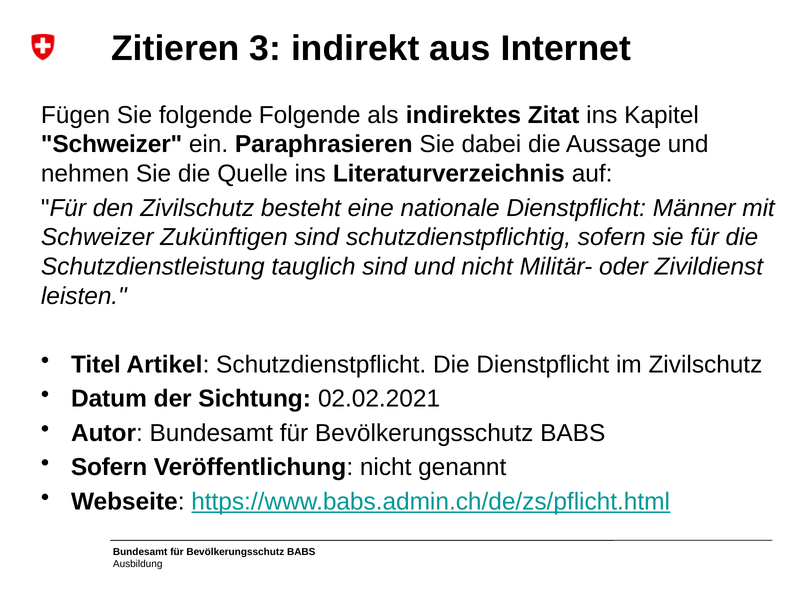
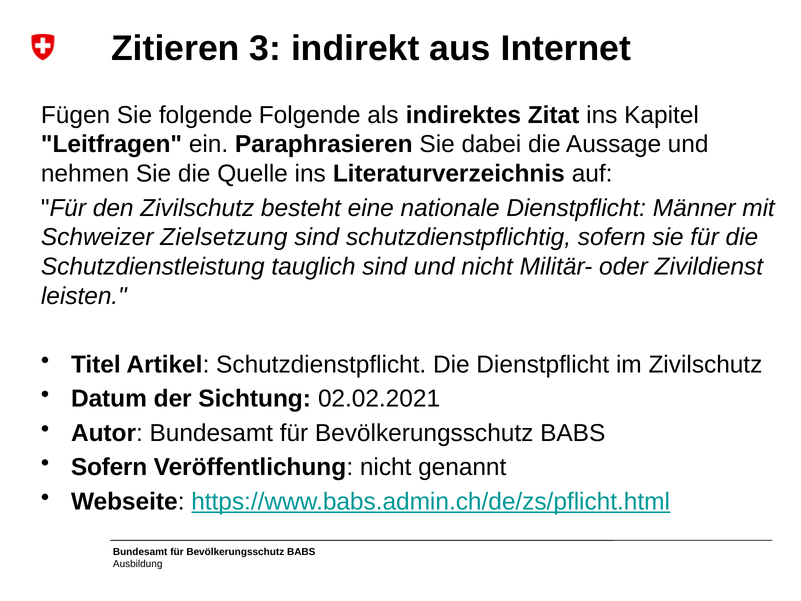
Schweizer at (112, 144): Schweizer -> Leitfragen
Zukünftigen: Zukünftigen -> Zielsetzung
